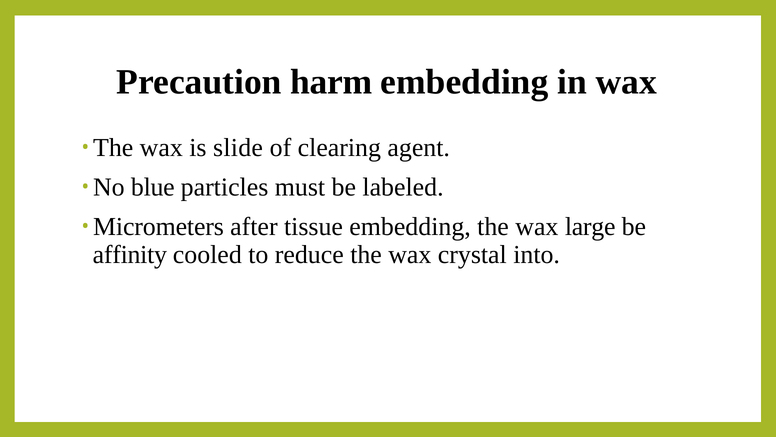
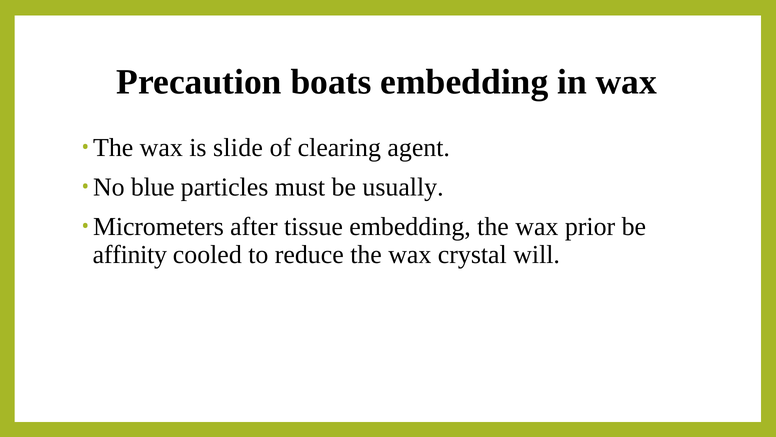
harm: harm -> boats
labeled: labeled -> usually
large: large -> prior
into: into -> will
